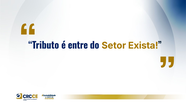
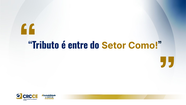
Exista: Exista -> Como
